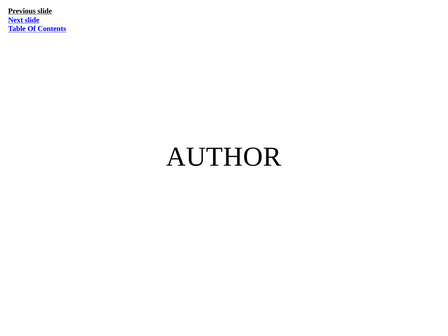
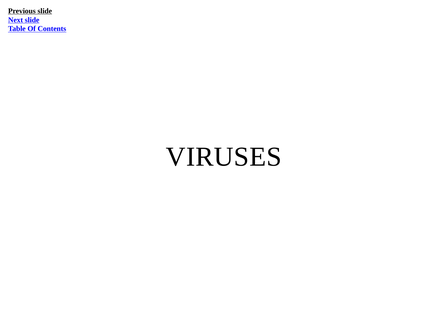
AUTHOR: AUTHOR -> VIRUSES
